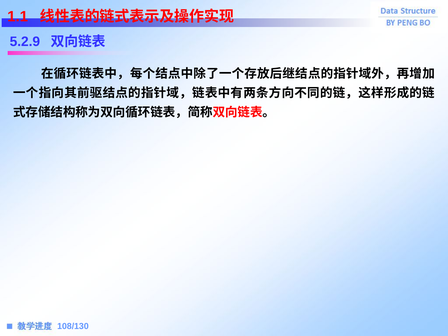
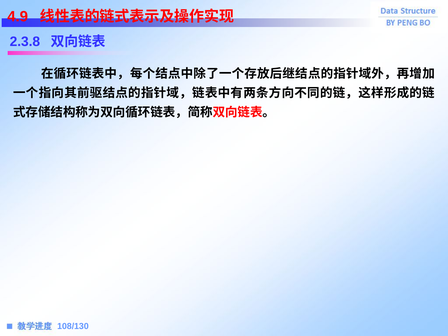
1.1: 1.1 -> 4.9
5.2.9: 5.2.9 -> 2.3.8
